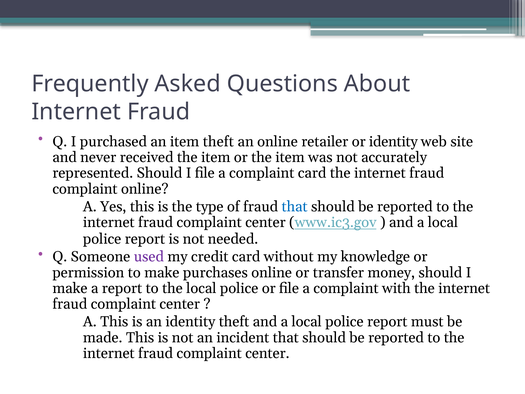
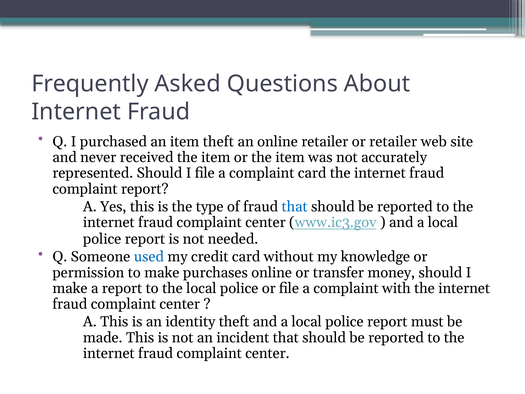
or identity: identity -> retailer
complaint online: online -> report
used colour: purple -> blue
